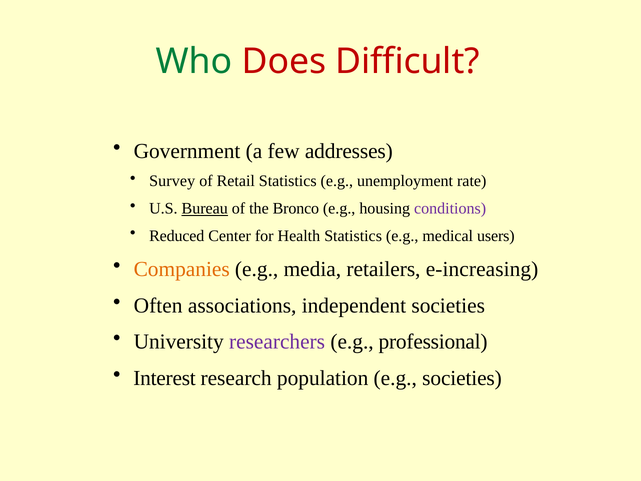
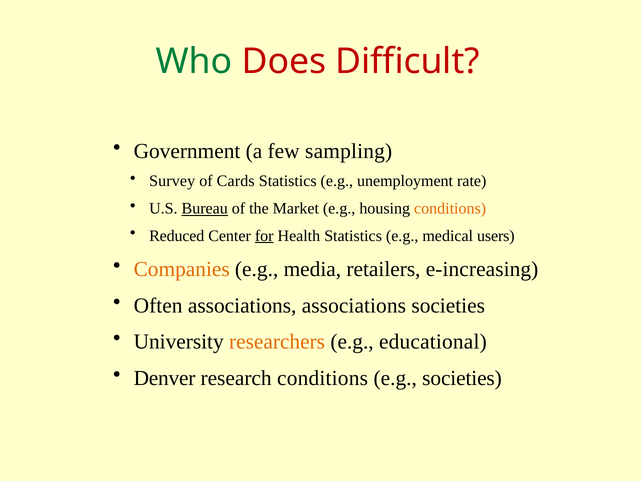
addresses: addresses -> sampling
Retail: Retail -> Cards
Bronco: Bronco -> Market
conditions at (450, 208) colour: purple -> orange
for underline: none -> present
associations independent: independent -> associations
researchers colour: purple -> orange
professional: professional -> educational
Interest: Interest -> Denver
research population: population -> conditions
